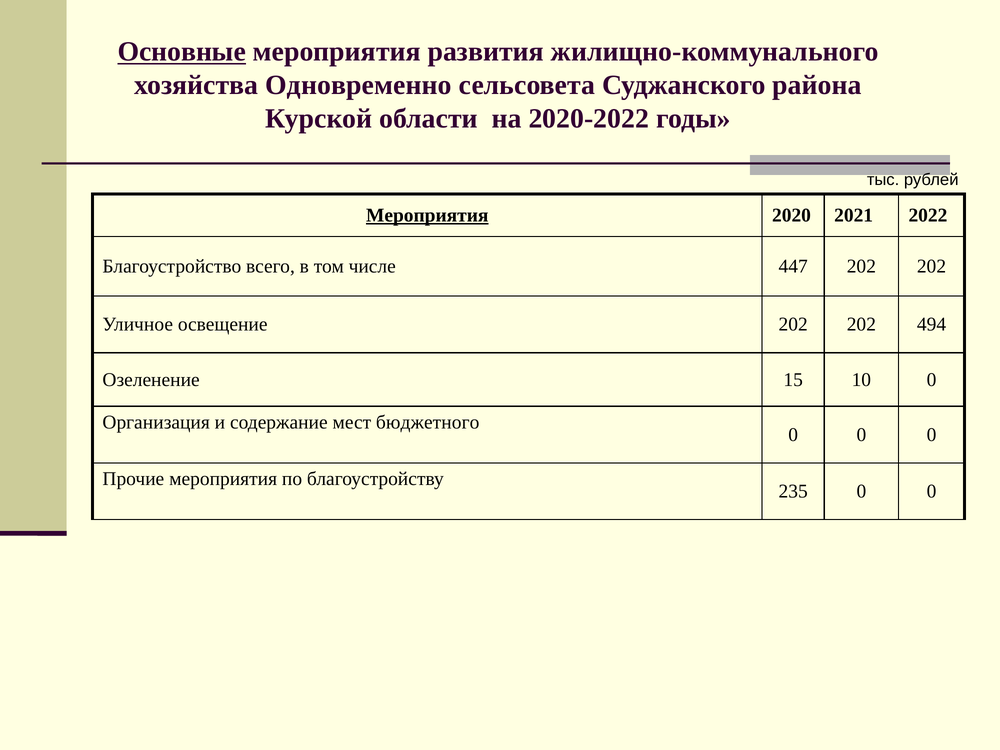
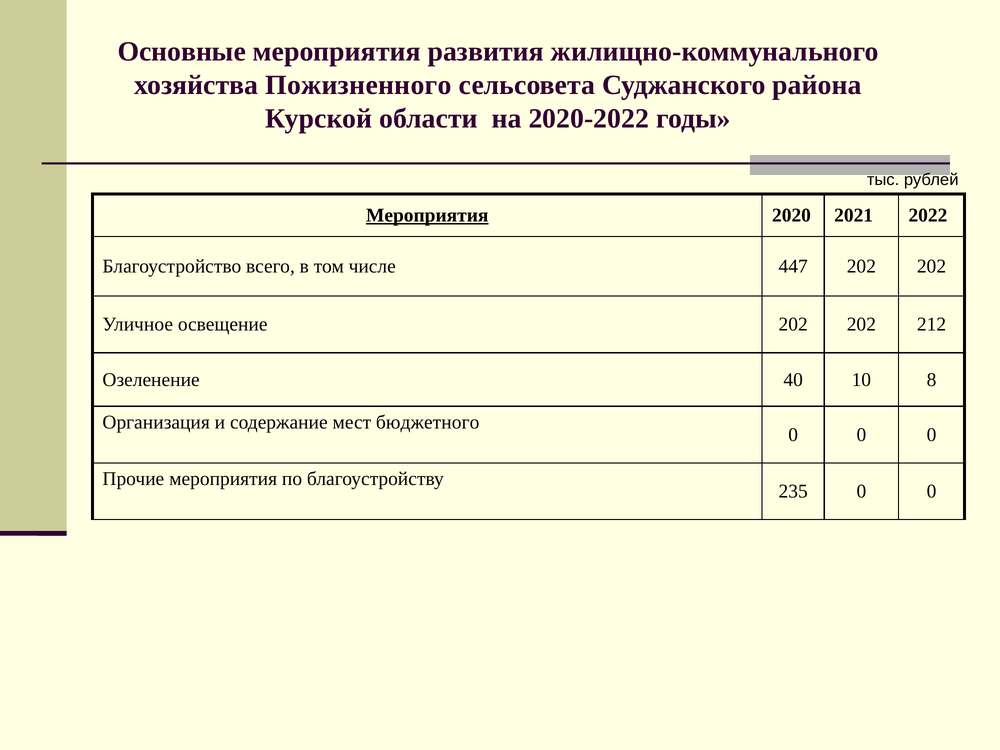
Основные underline: present -> none
Одновременно: Одновременно -> Пожизненного
494: 494 -> 212
15: 15 -> 40
10 0: 0 -> 8
